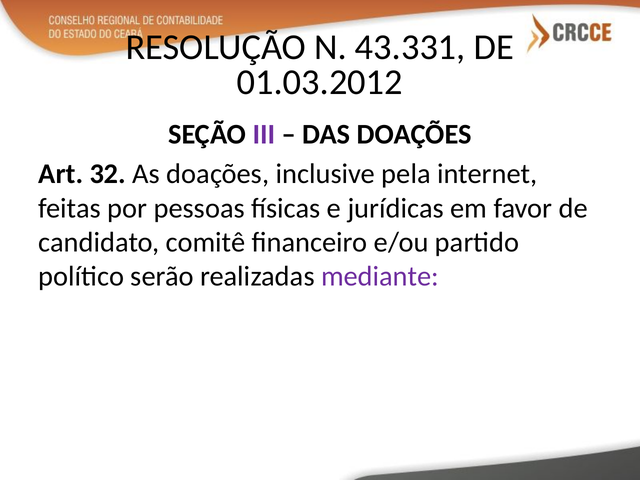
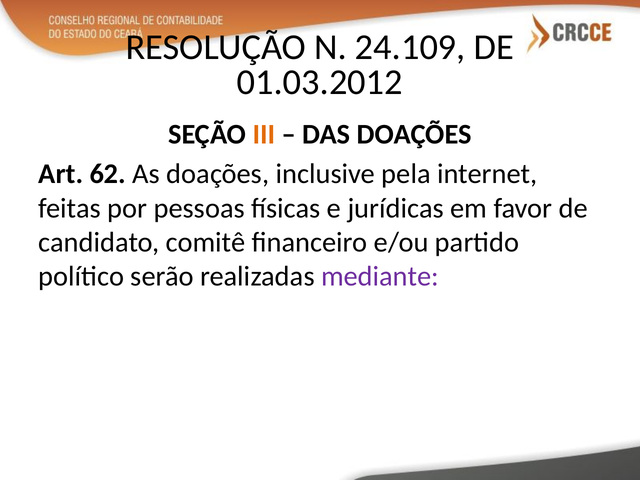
43.331: 43.331 -> 24.109
III colour: purple -> orange
32: 32 -> 62
